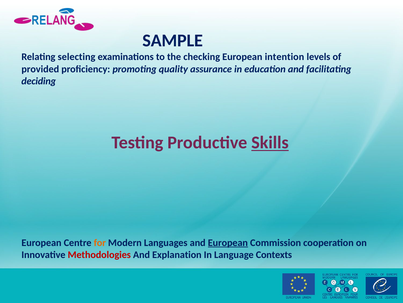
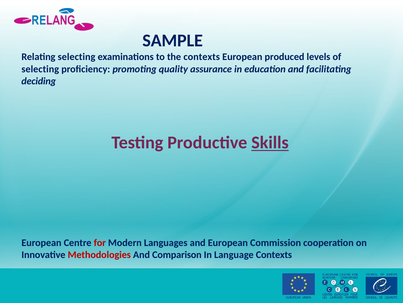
the checking: checking -> contexts
intention: intention -> produced
provided at (40, 69): provided -> selecting
for colour: orange -> red
European at (228, 242) underline: present -> none
Explanation: Explanation -> Comparison
